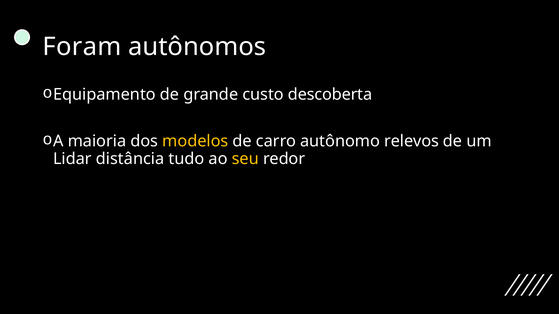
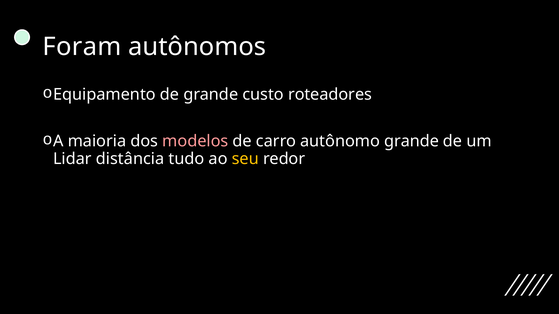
descoberta: descoberta -> roteadores
modelos colour: yellow -> pink
autônomo relevos: relevos -> grande
